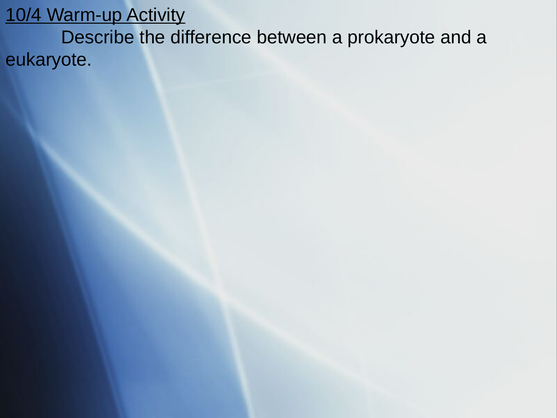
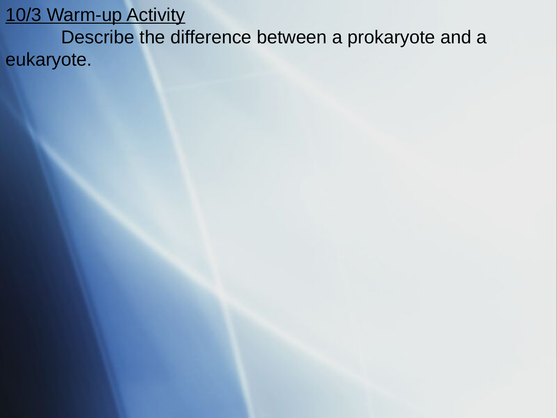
10/4: 10/4 -> 10/3
